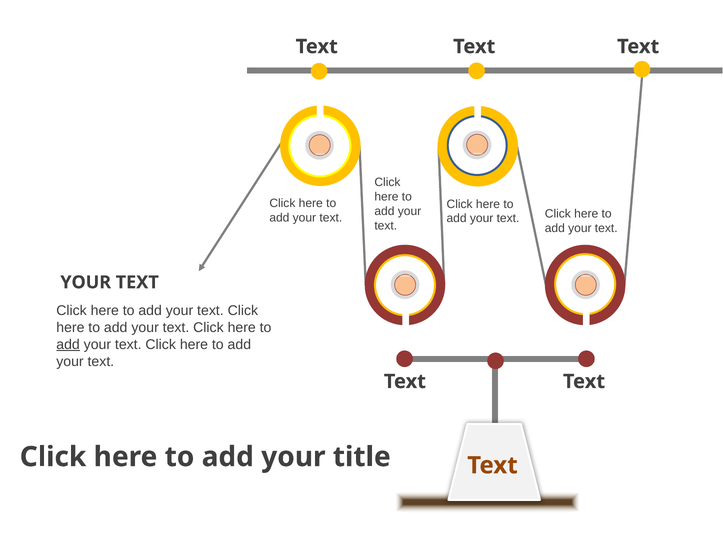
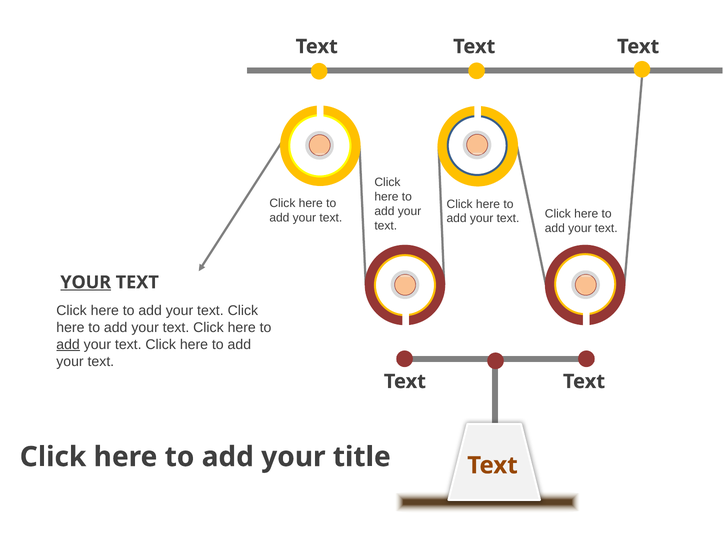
YOUR at (86, 282) underline: none -> present
